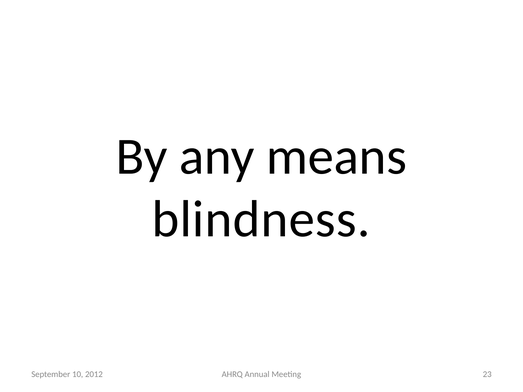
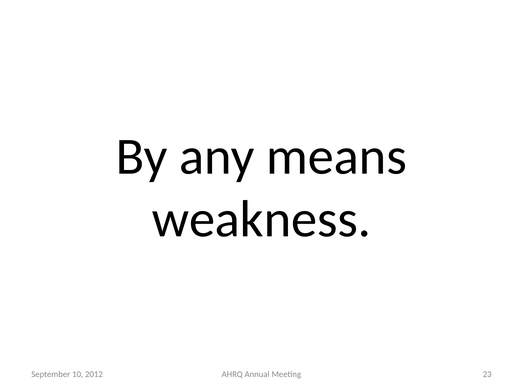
blindness: blindness -> weakness
